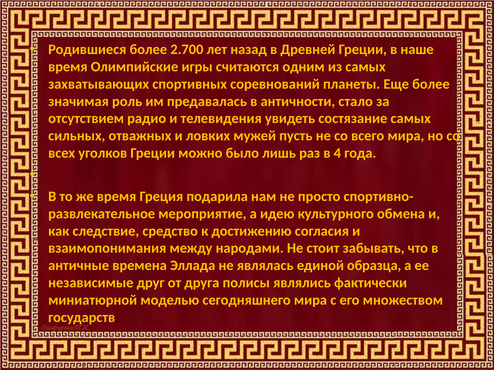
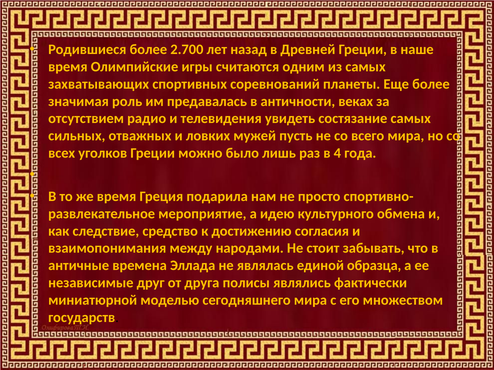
стало: стало -> веках
